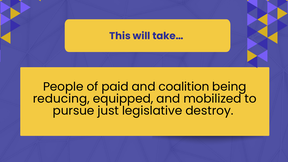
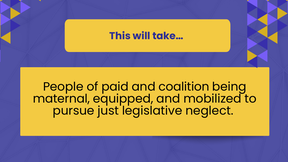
reducing: reducing -> maternal
destroy: destroy -> neglect
